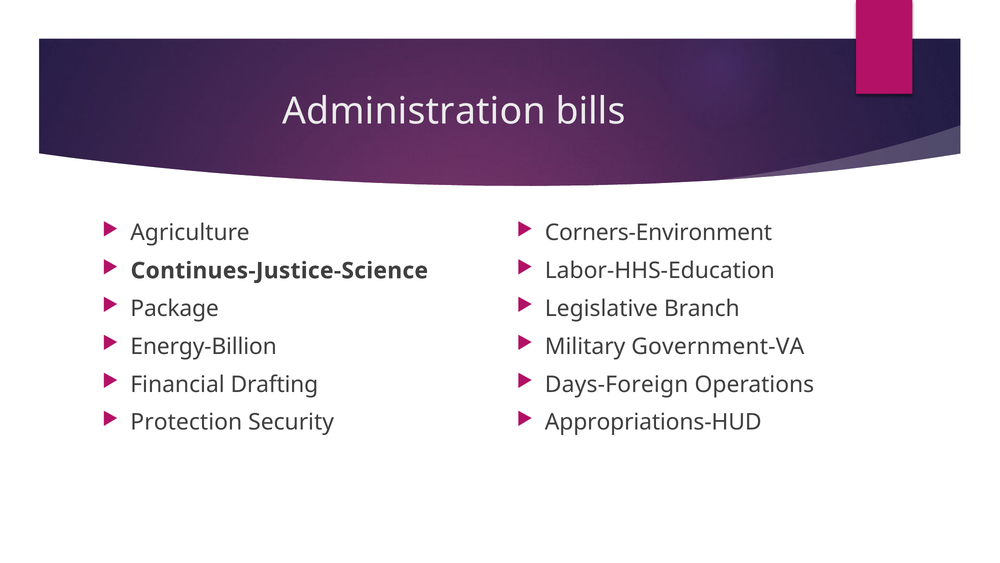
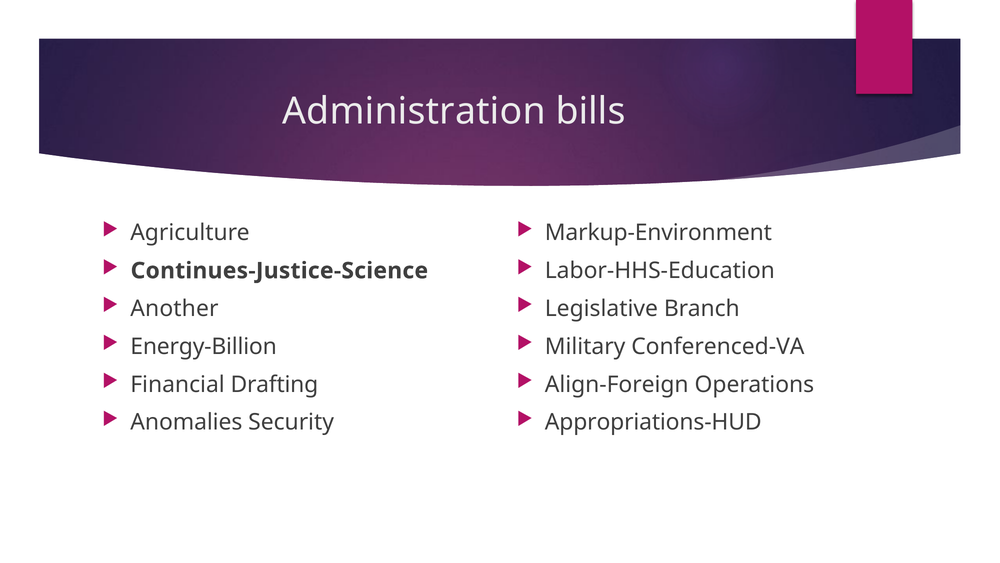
Corners-Environment: Corners-Environment -> Markup-Environment
Package: Package -> Another
Government-VA: Government-VA -> Conferenced-VA
Days-Foreign: Days-Foreign -> Align-Foreign
Protection: Protection -> Anomalies
